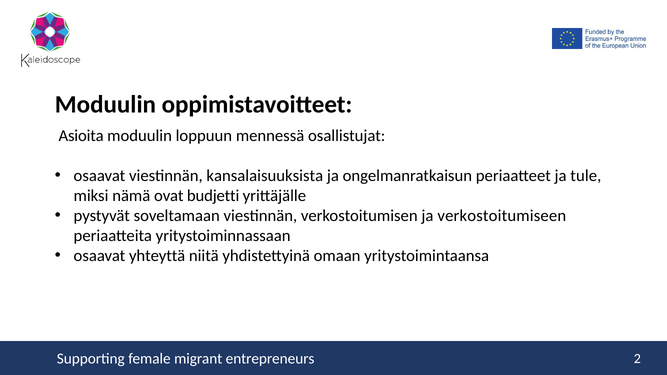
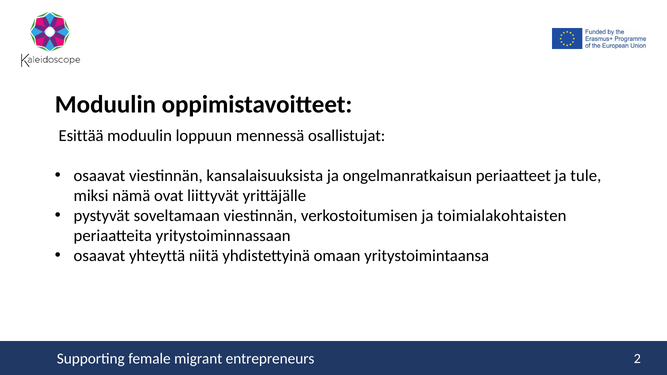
Asioita: Asioita -> Esittää
budjetti: budjetti -> liittyvät
verkostoitumiseen: verkostoitumiseen -> toimialakohtaisten
